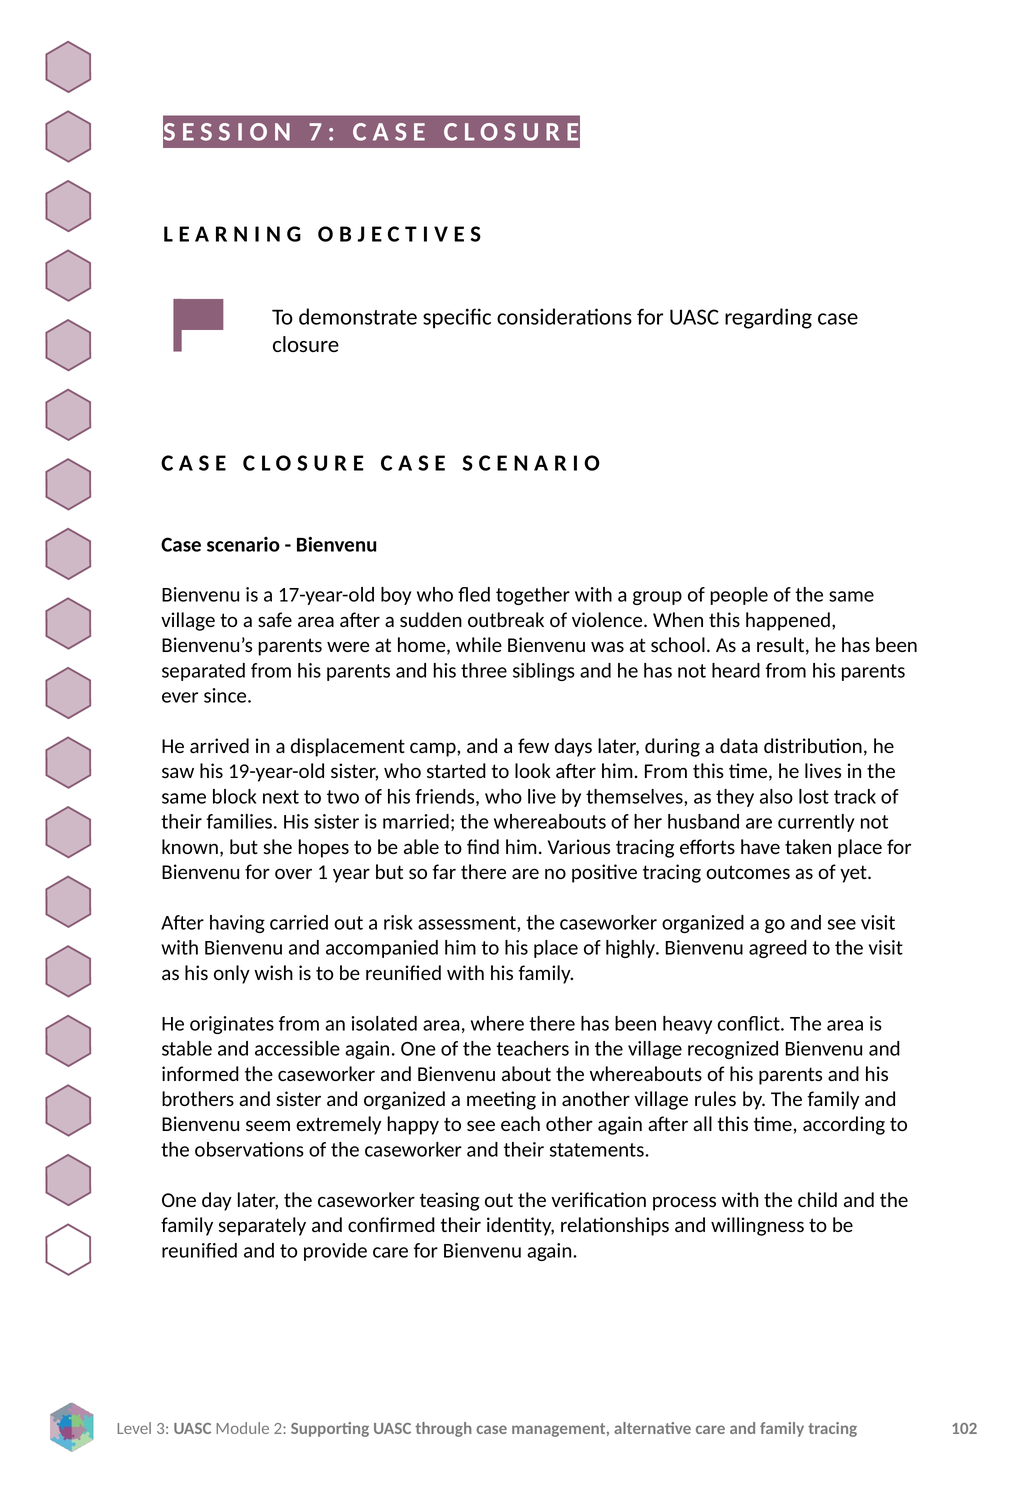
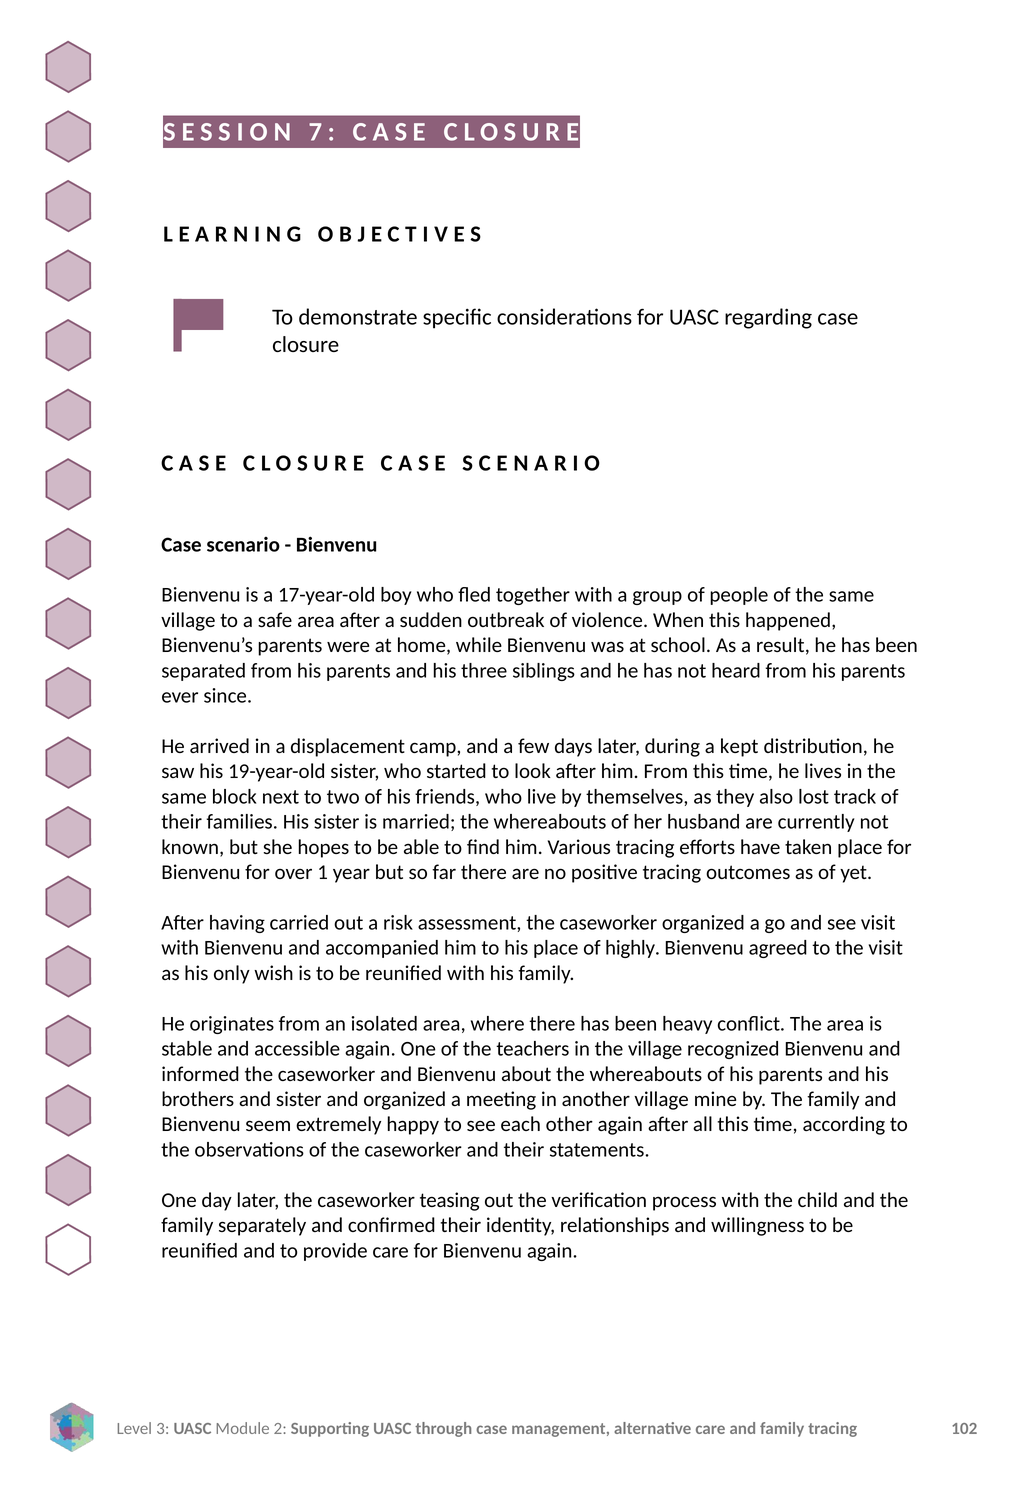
data: data -> kept
rules: rules -> mine
